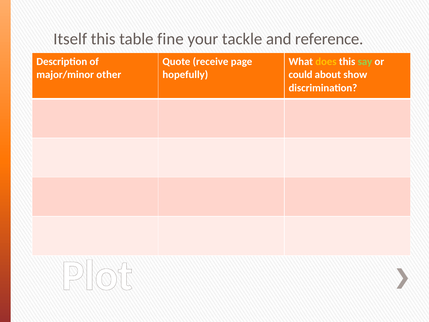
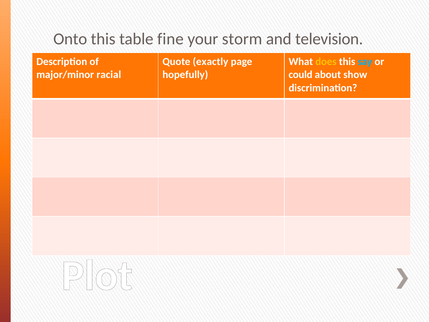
Itself: Itself -> Onto
tackle: tackle -> storm
reference: reference -> television
receive: receive -> exactly
say colour: light green -> light blue
other: other -> racial
